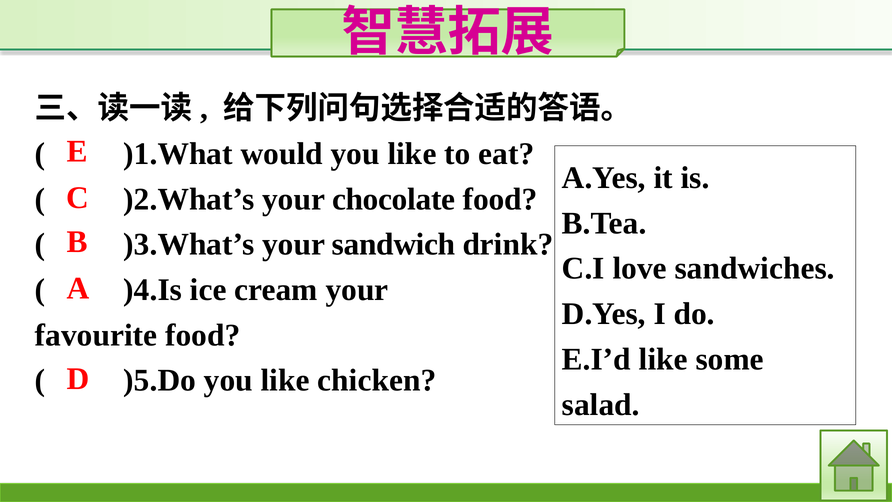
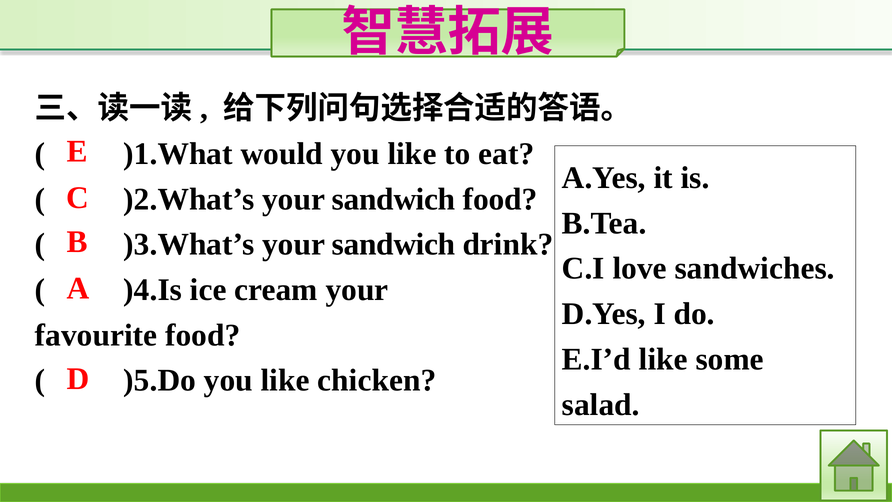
)2.What’s your chocolate: chocolate -> sandwich
